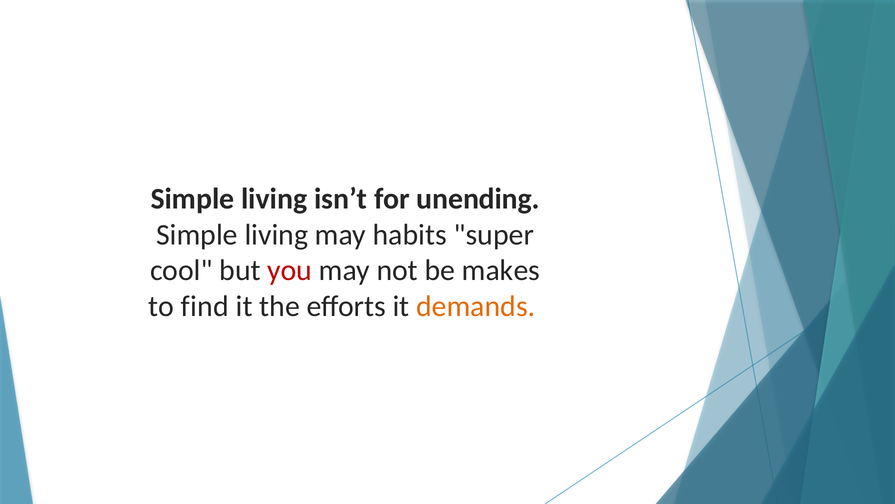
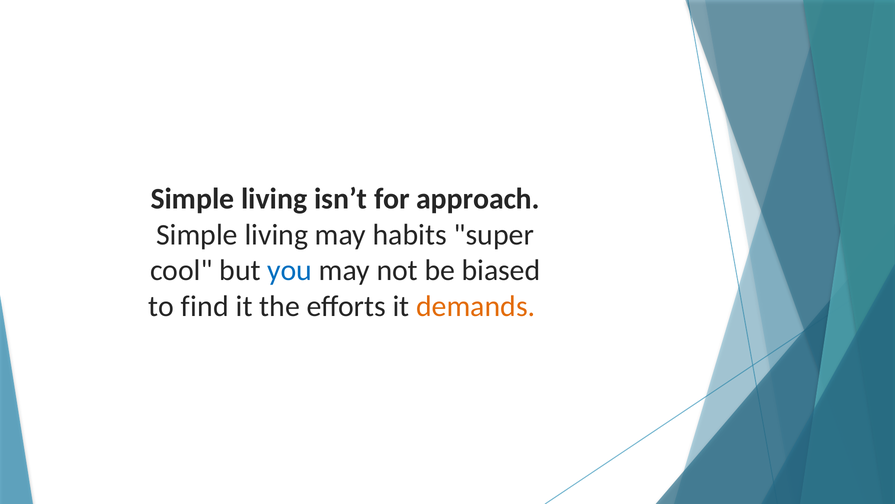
unending: unending -> approach
you colour: red -> blue
makes: makes -> biased
